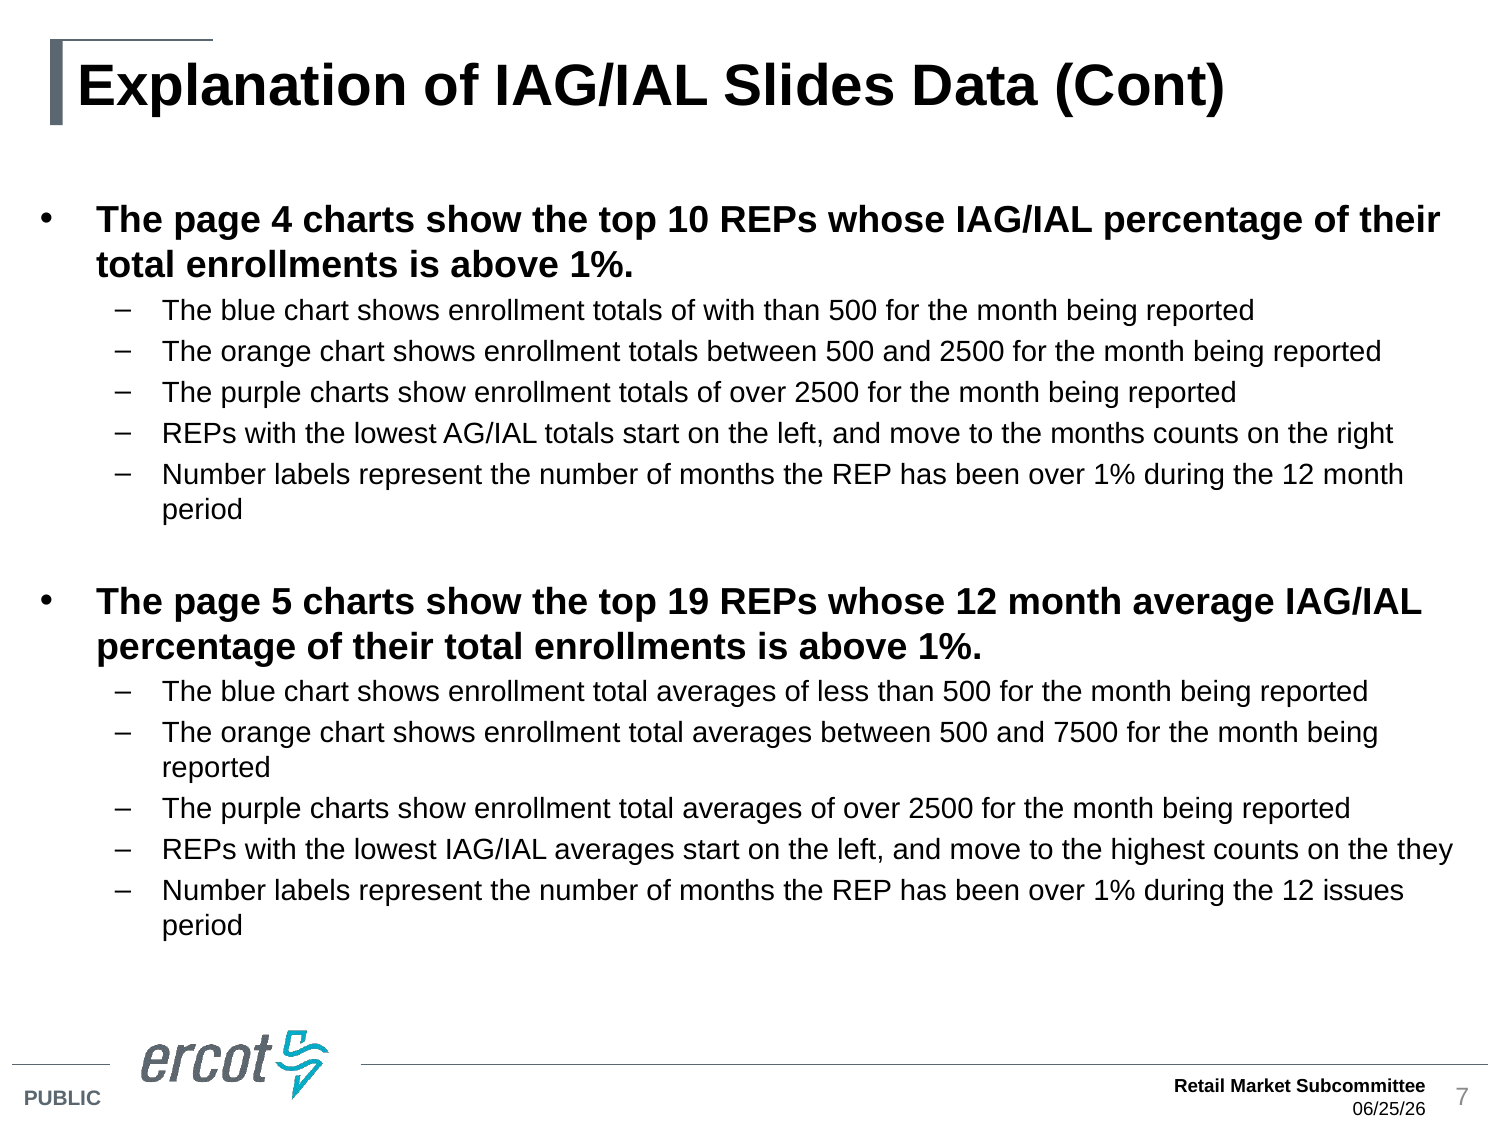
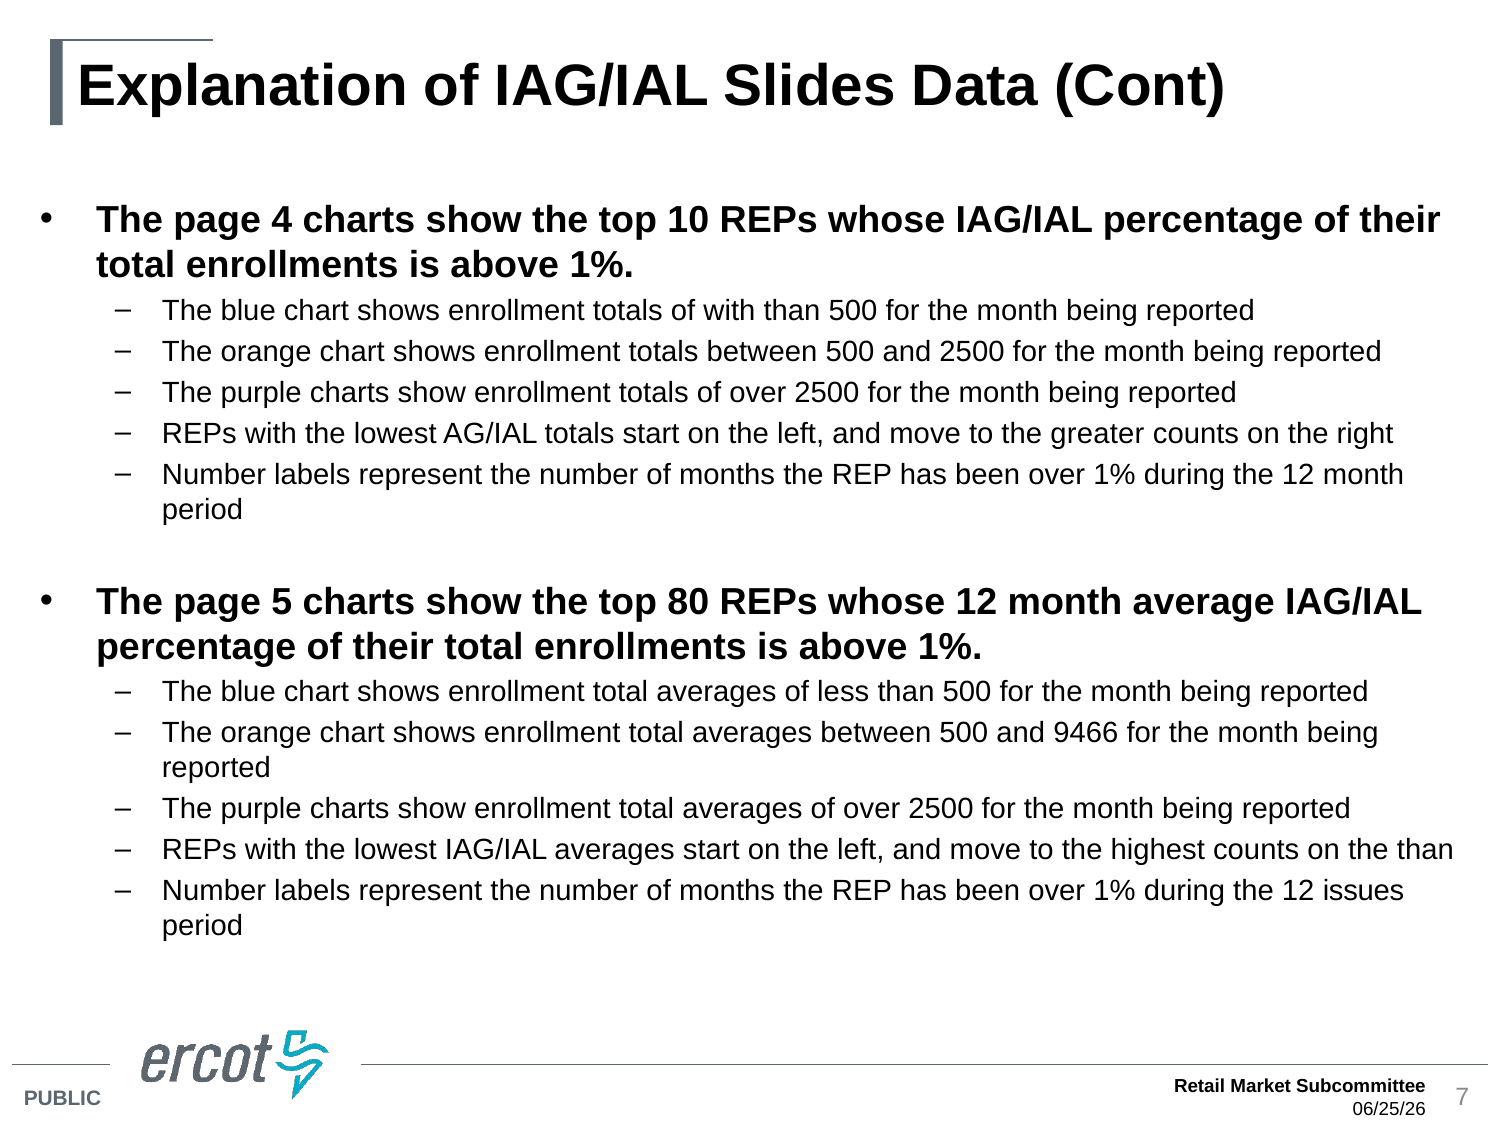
the months: months -> greater
19: 19 -> 80
7500: 7500 -> 9466
the they: they -> than
